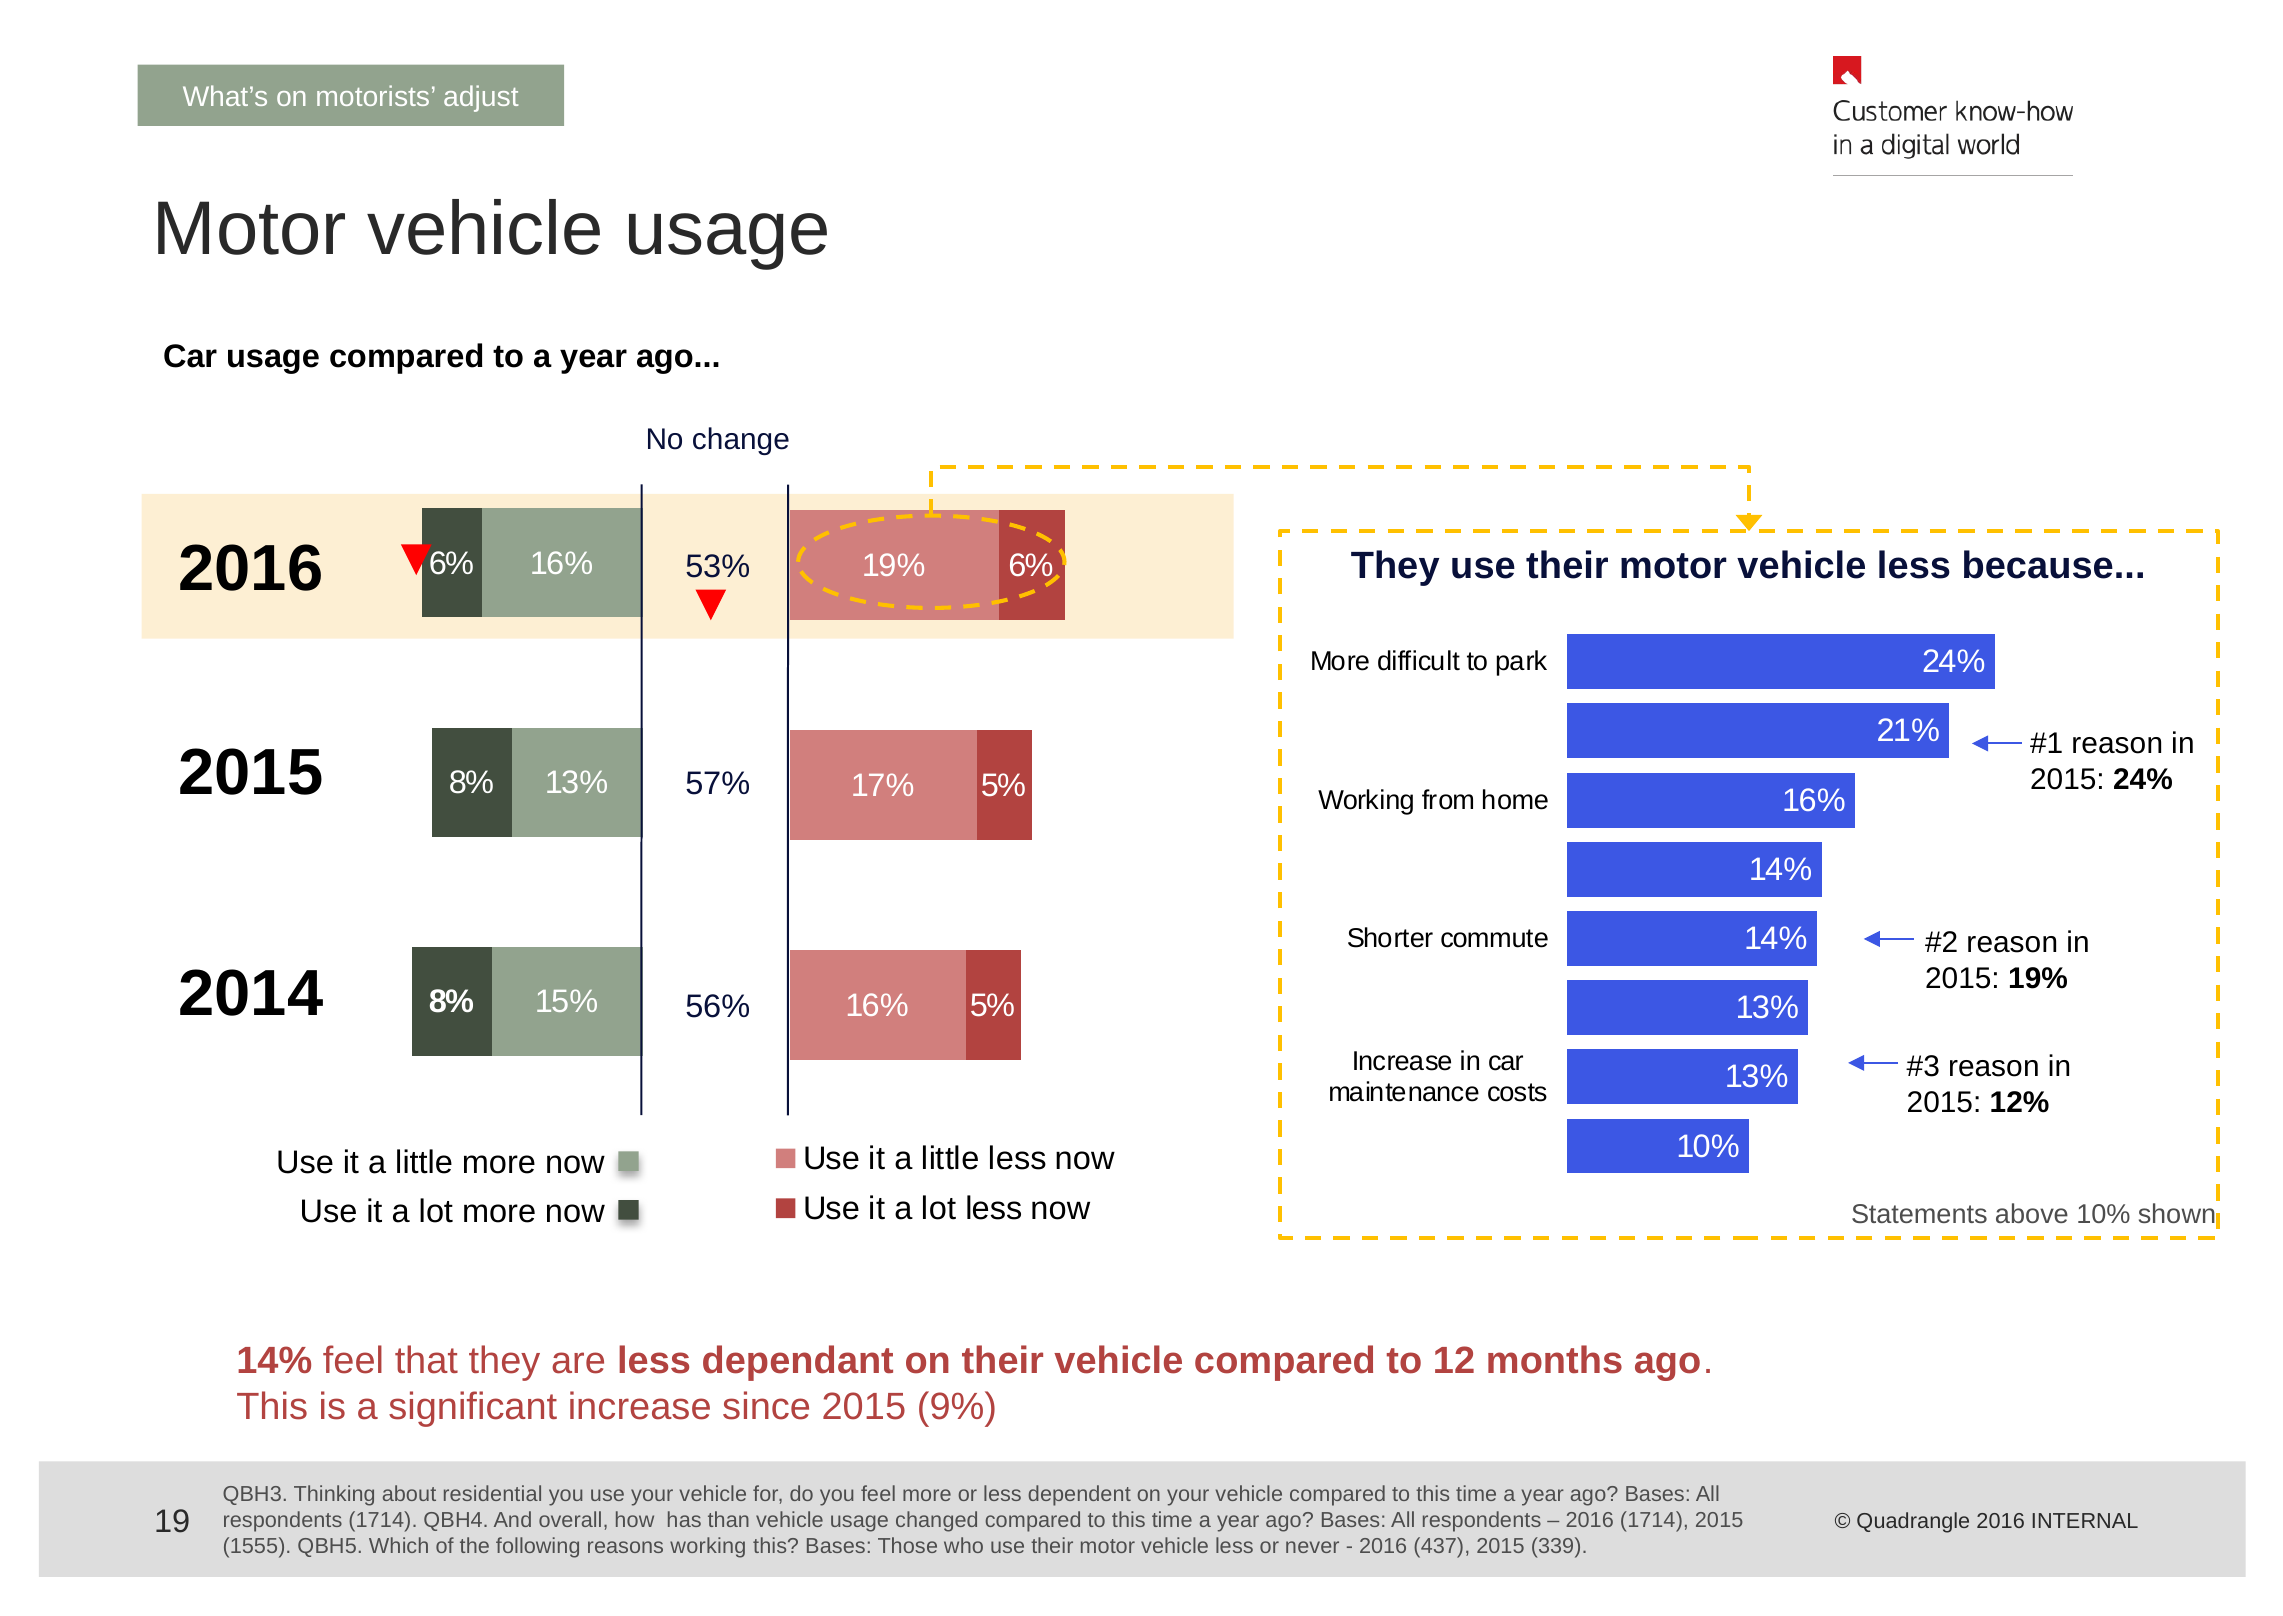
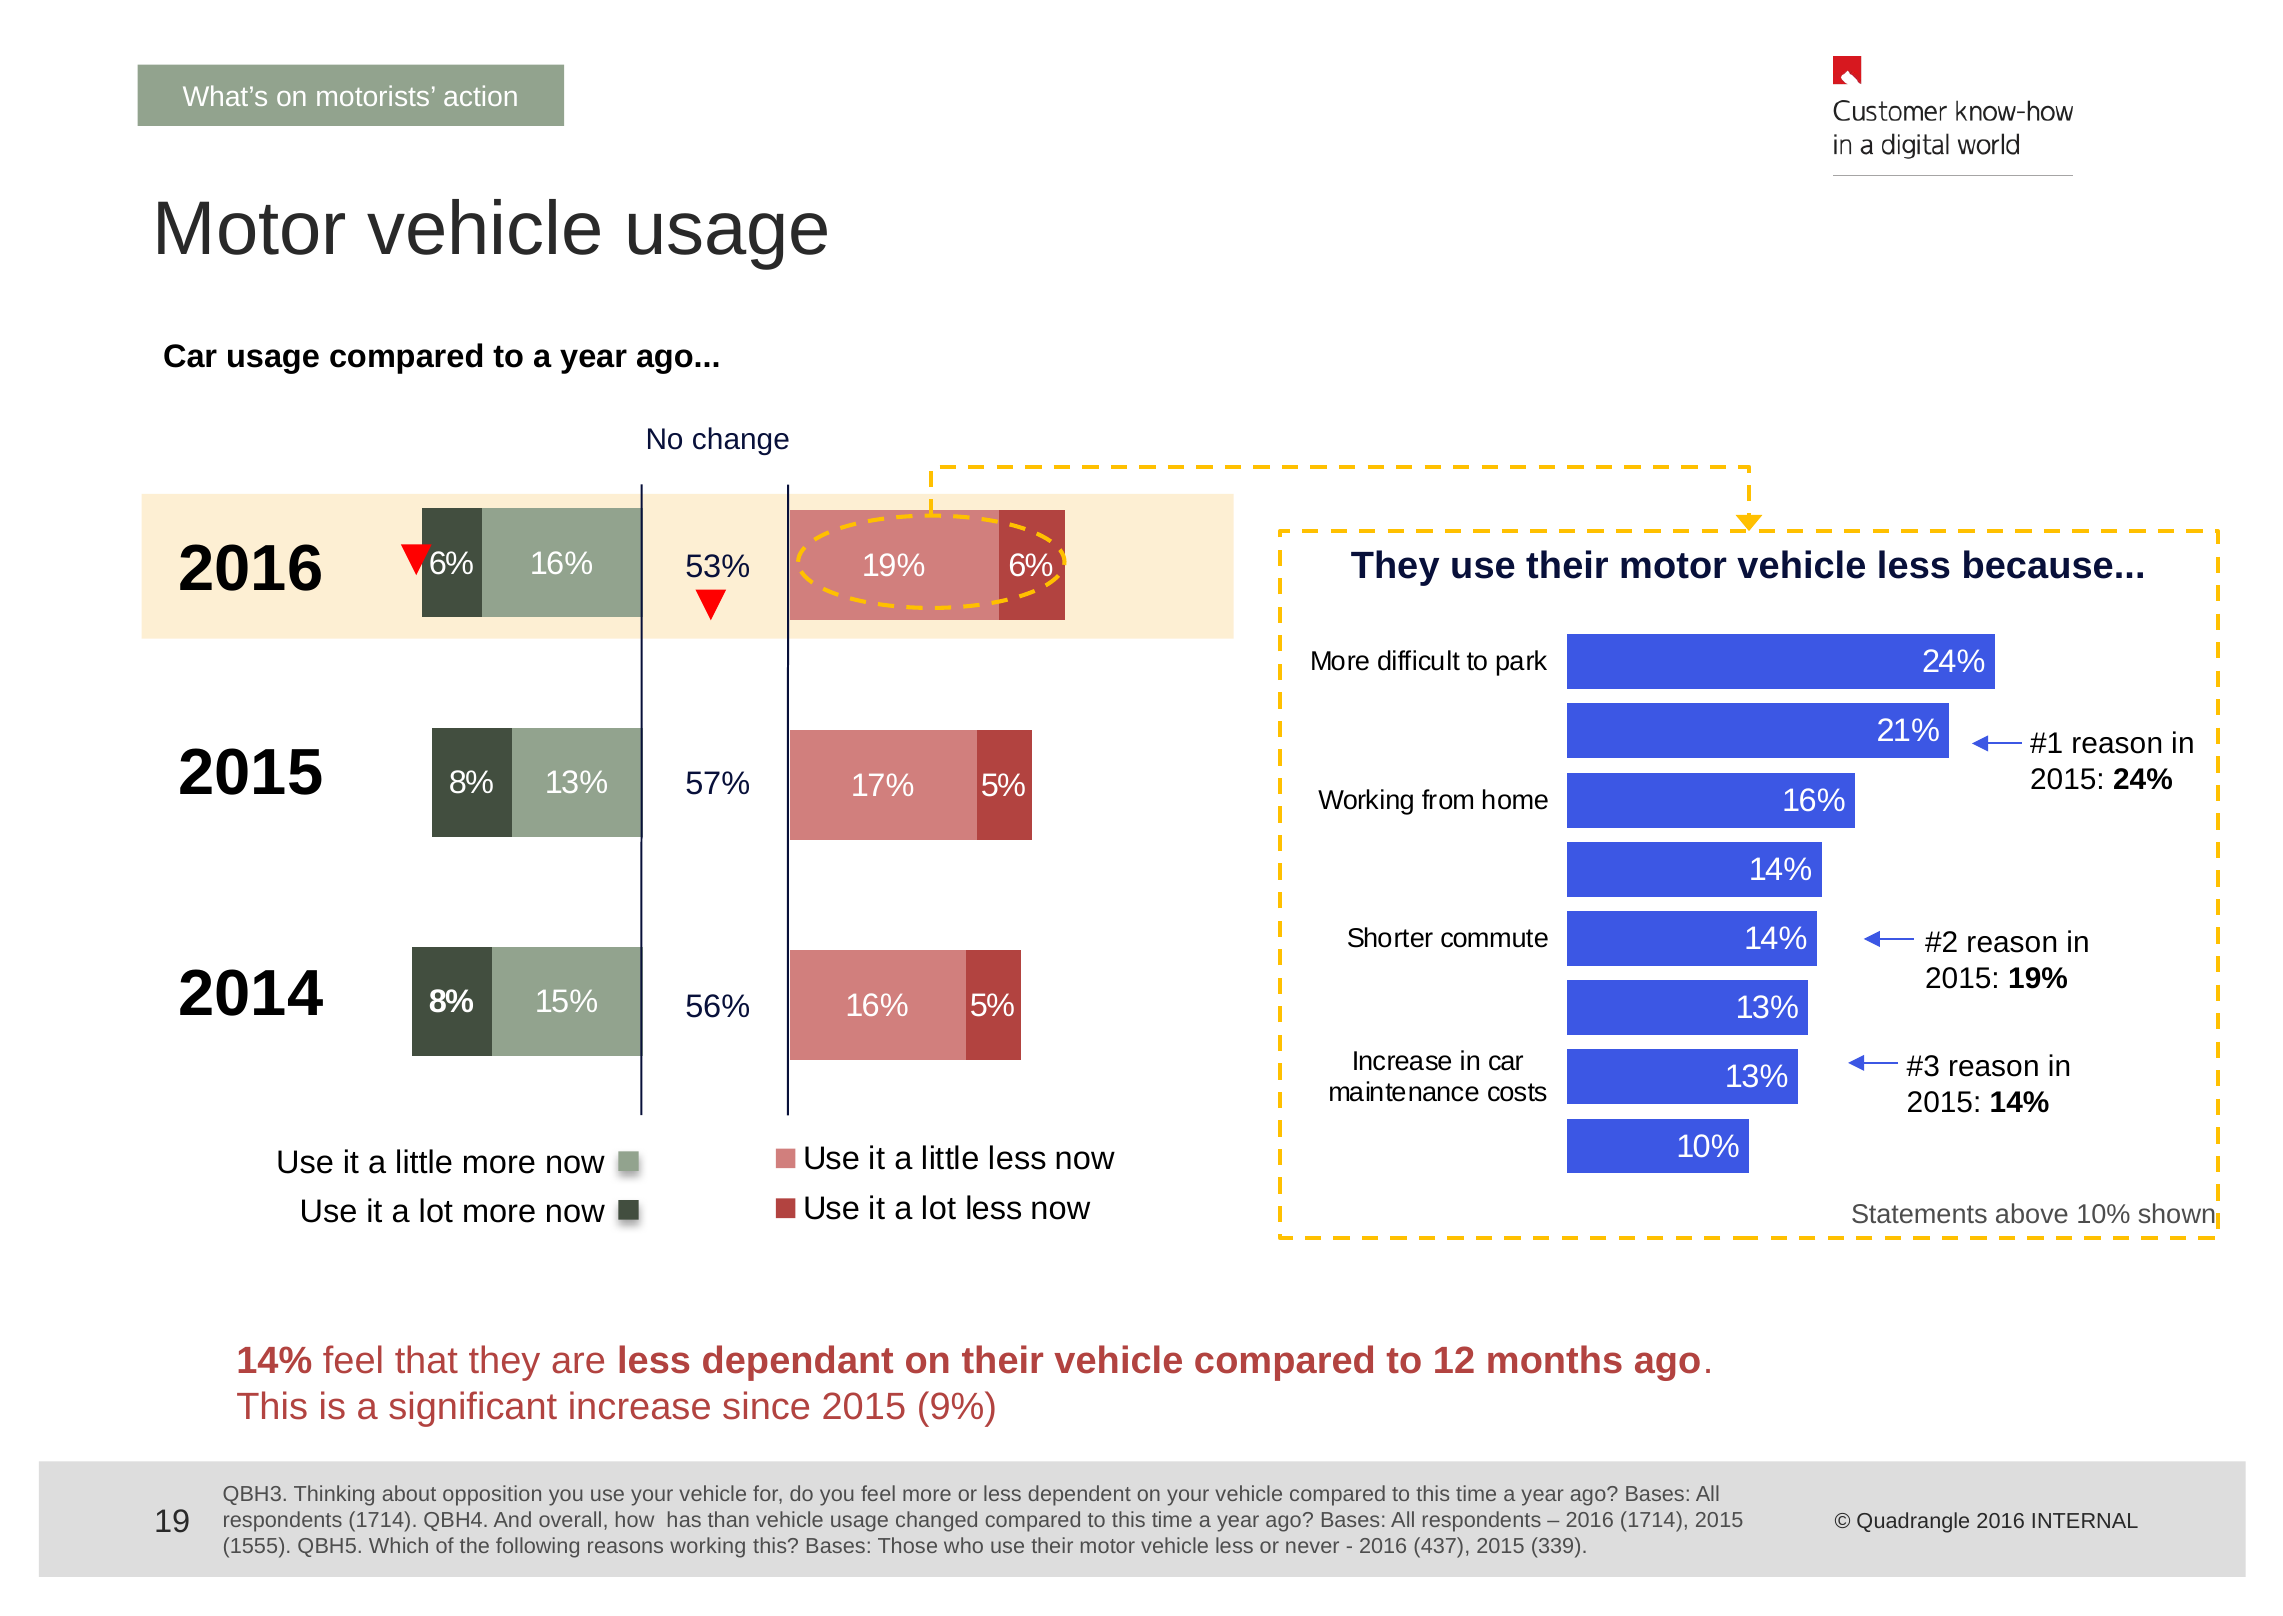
adjust: adjust -> action
2015 12%: 12% -> 14%
residential: residential -> opposition
